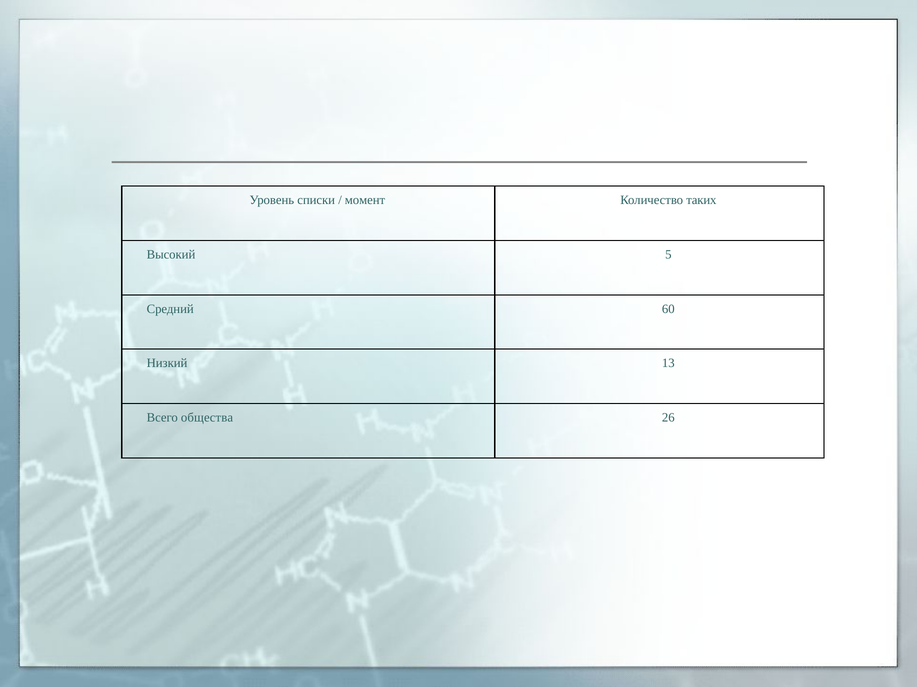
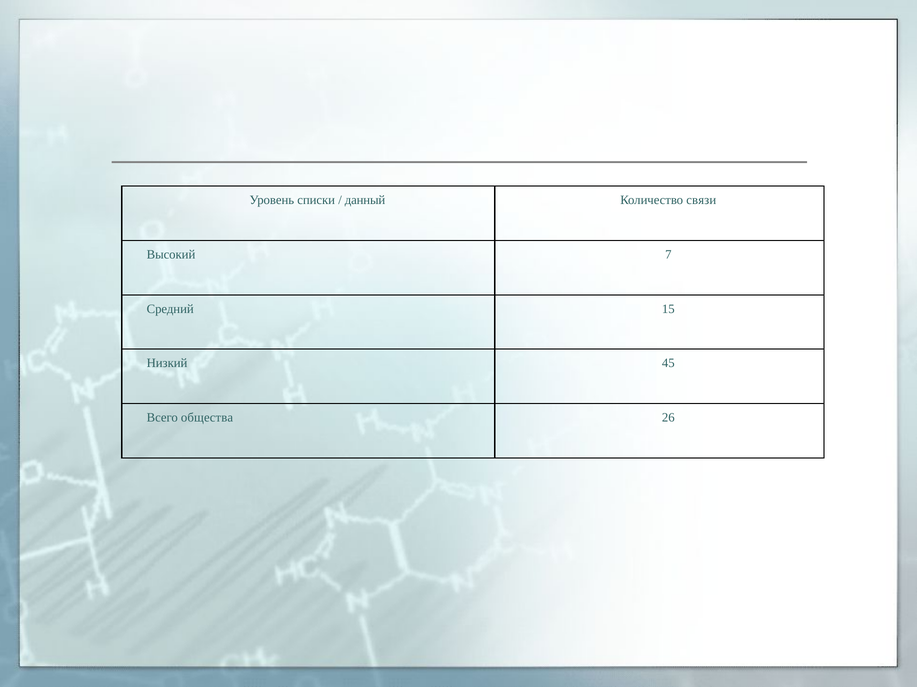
момент: момент -> данный
таких: таких -> связи
5: 5 -> 7
60: 60 -> 15
13: 13 -> 45
